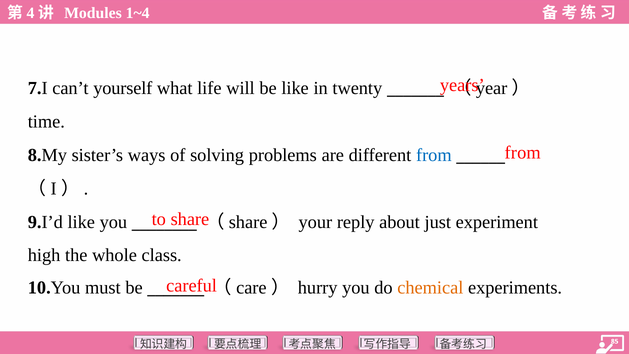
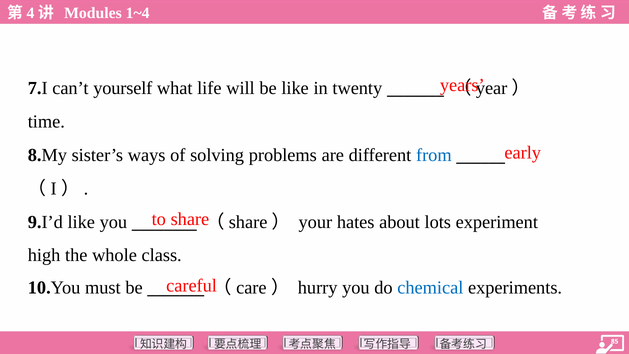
from at (523, 153): from -> early
reply: reply -> hates
just: just -> lots
chemical colour: orange -> blue
